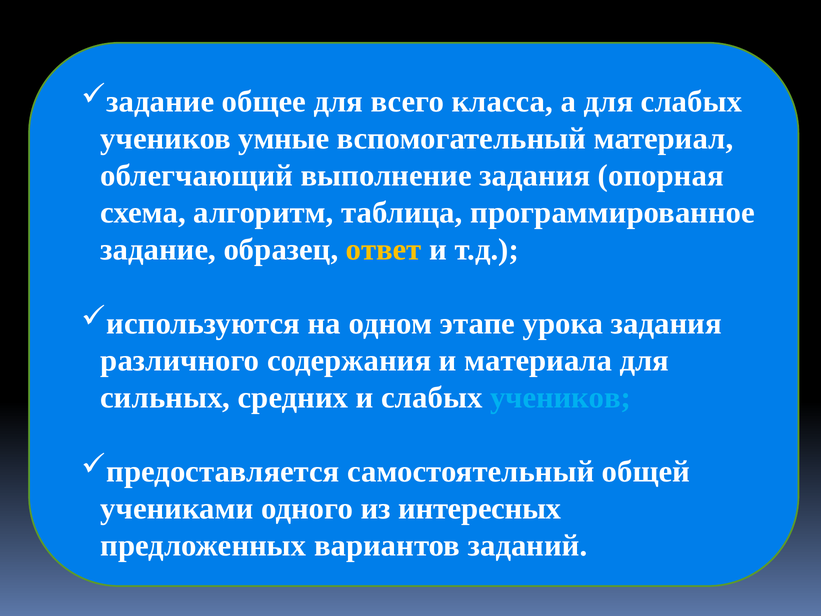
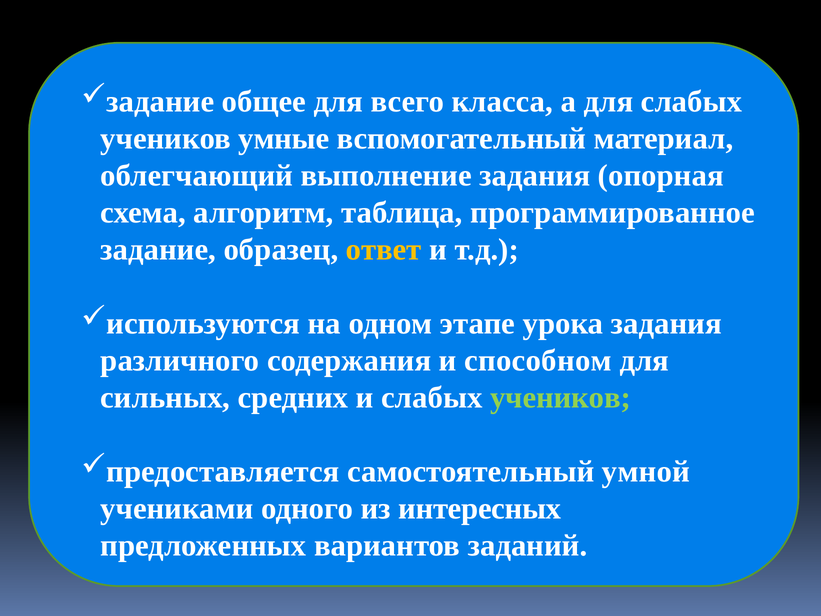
материала: материала -> способном
учеников at (561, 397) colour: light blue -> light green
общей: общей -> умной
